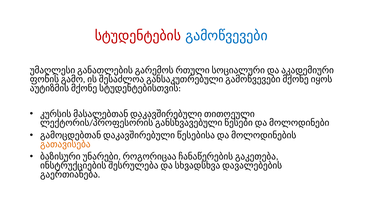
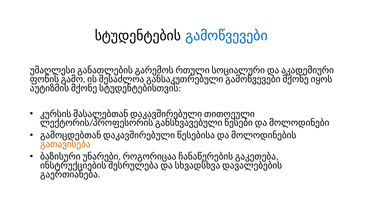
სტუდენტების colour: red -> black
